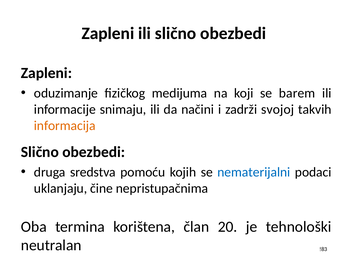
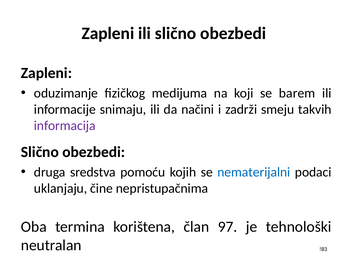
svojoj: svojoj -> smeju
informacija colour: orange -> purple
20: 20 -> 97
